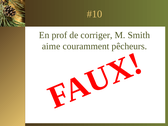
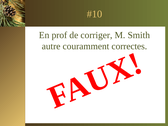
aime: aime -> autre
pêcheurs: pêcheurs -> correctes
